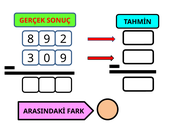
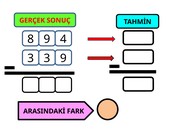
2: 2 -> 4
3 0: 0 -> 3
